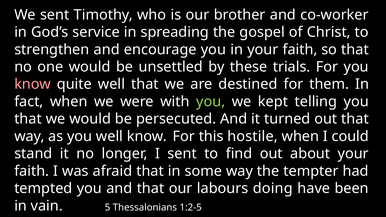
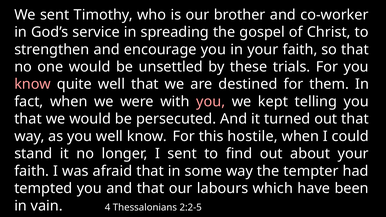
you at (211, 102) colour: light green -> pink
doing: doing -> which
5: 5 -> 4
1:2-5: 1:2-5 -> 2:2-5
